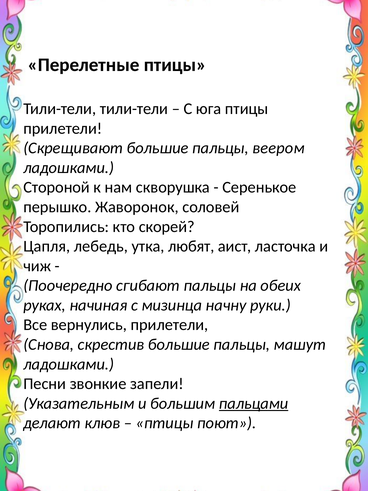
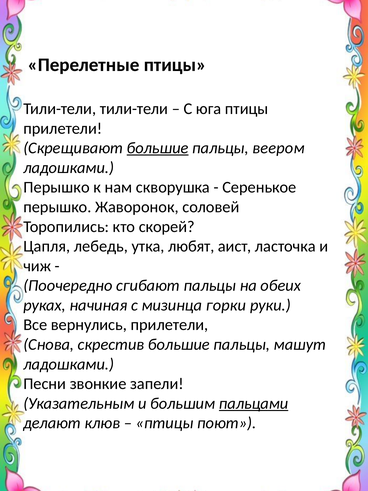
большие at (158, 148) underline: none -> present
Стороной at (57, 187): Стороной -> Перышко
начну: начну -> горки
